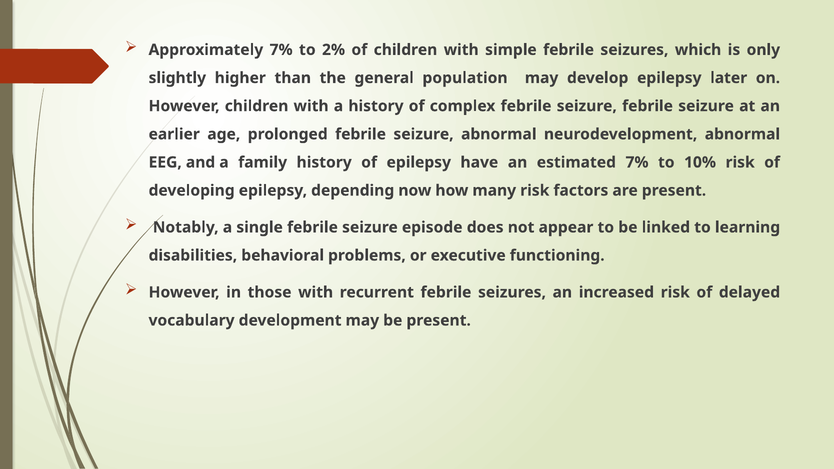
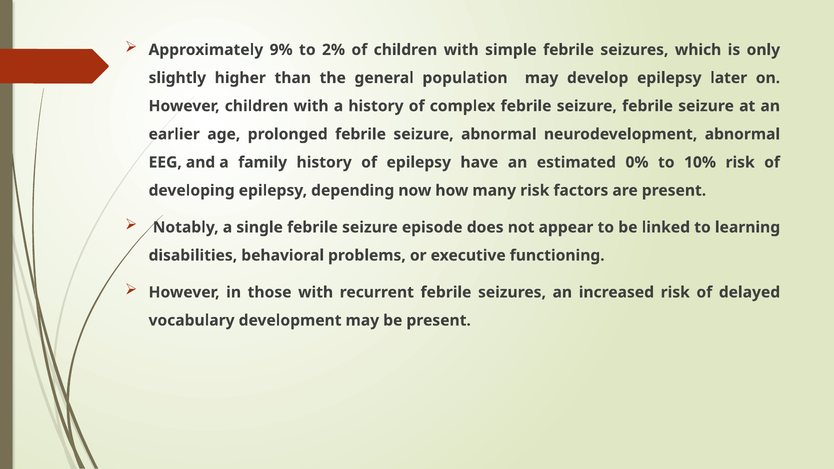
Approximately 7%: 7% -> 9%
estimated 7%: 7% -> 0%
